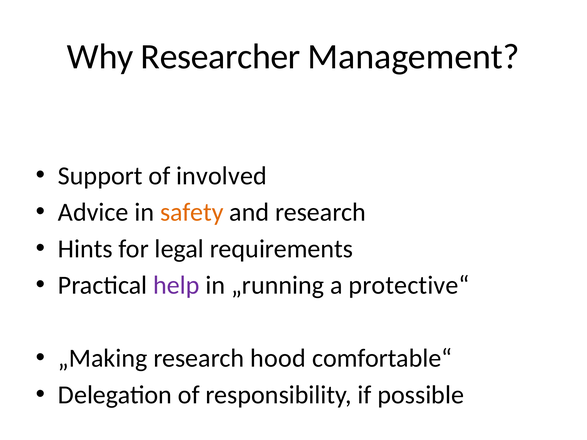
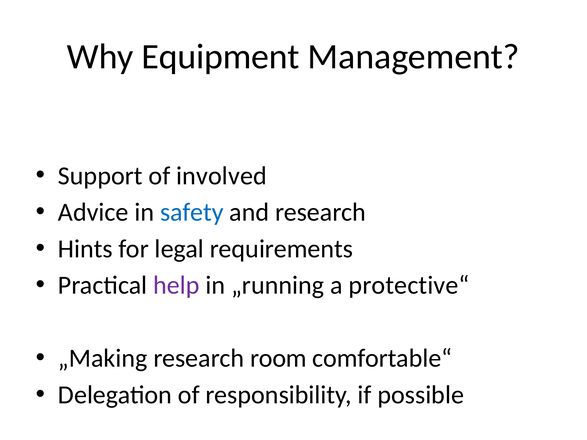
Researcher: Researcher -> Equipment
safety colour: orange -> blue
hood: hood -> room
